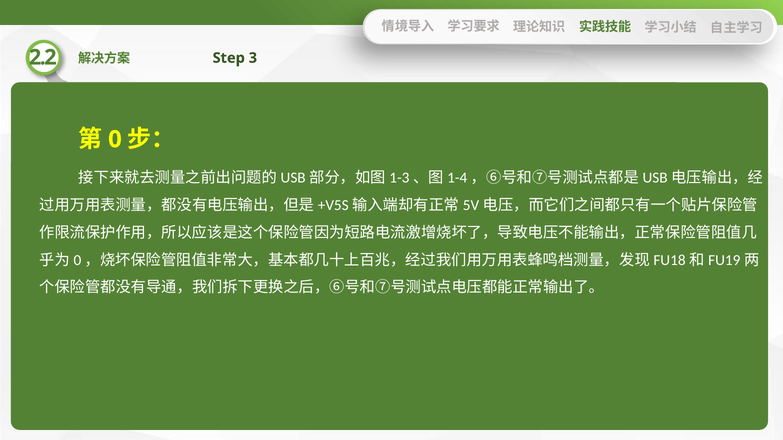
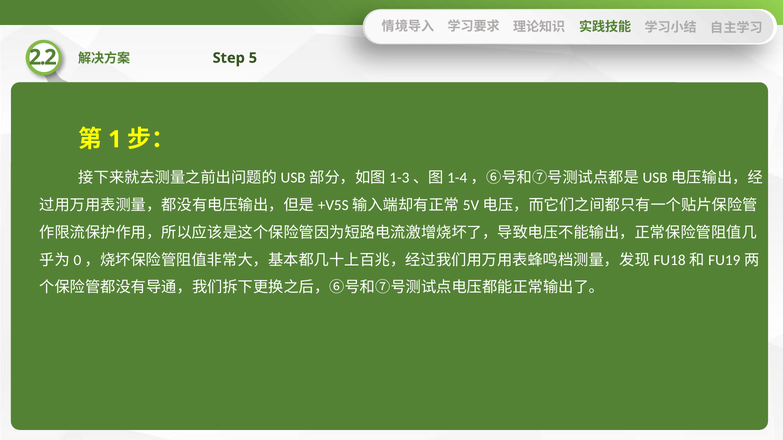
3: 3 -> 5
0: 0 -> 1
